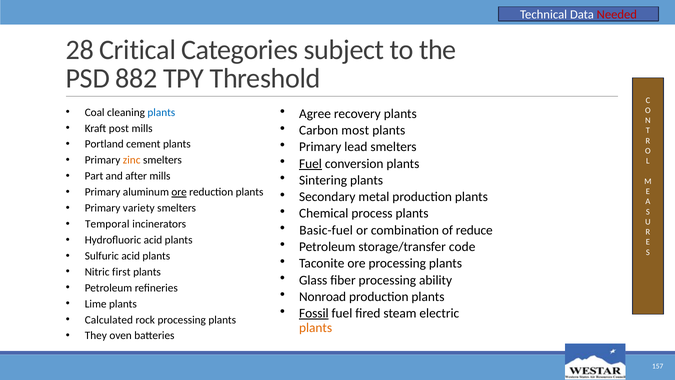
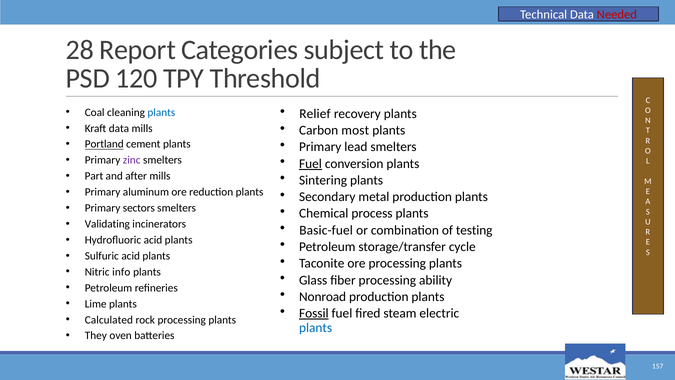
Critical: Critical -> Report
882: 882 -> 120
Agree: Agree -> Relief
Kraft post: post -> data
Portland underline: none -> present
zinc colour: orange -> purple
ore at (179, 192) underline: present -> none
variety: variety -> sectors
Temporal: Temporal -> Validating
reduce: reduce -> testing
code: code -> cycle
first: first -> info
plants at (316, 328) colour: orange -> blue
